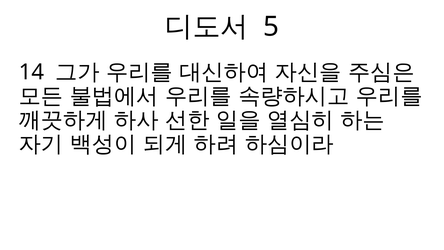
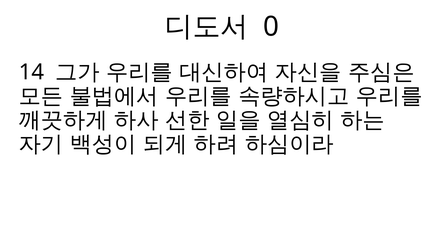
5: 5 -> 0
